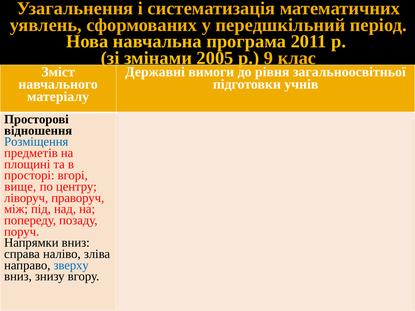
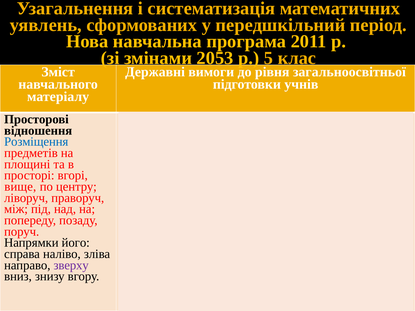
2005: 2005 -> 2053
9: 9 -> 5
Напрямки вниз: вниз -> його
зверху colour: blue -> purple
